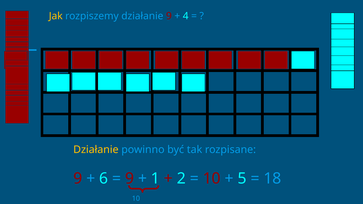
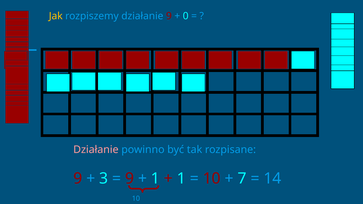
4: 4 -> 0
Działanie at (96, 150) colour: yellow -> pink
6: 6 -> 3
2 at (181, 179): 2 -> 1
5: 5 -> 7
18: 18 -> 14
